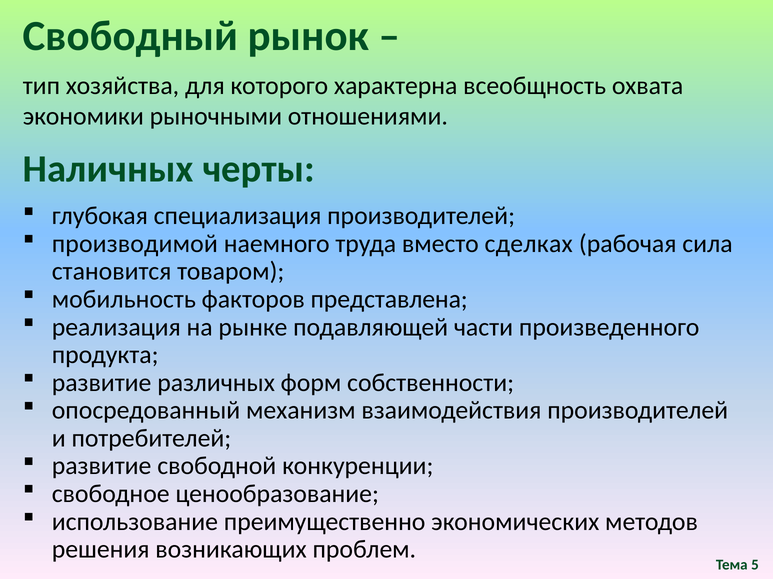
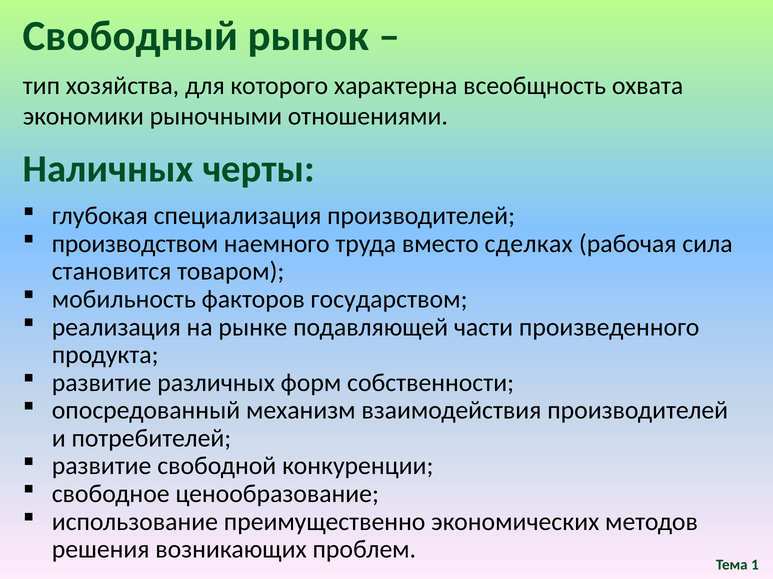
производимой: производимой -> производством
представлена: представлена -> государством
5: 5 -> 1
